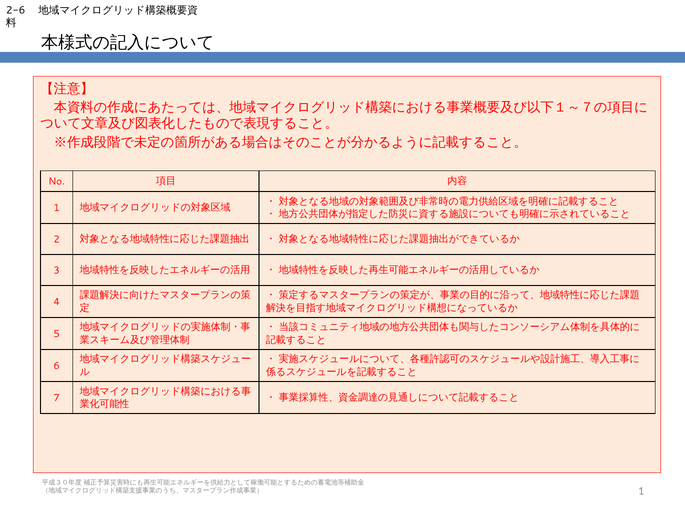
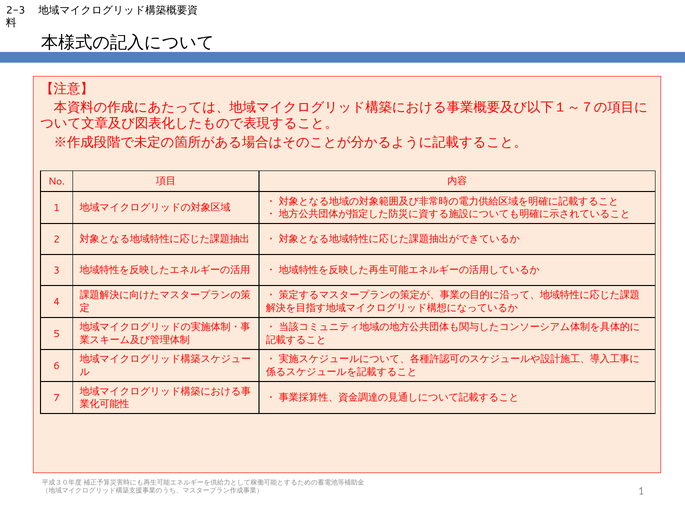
2-6: 2-6 -> 2-3
